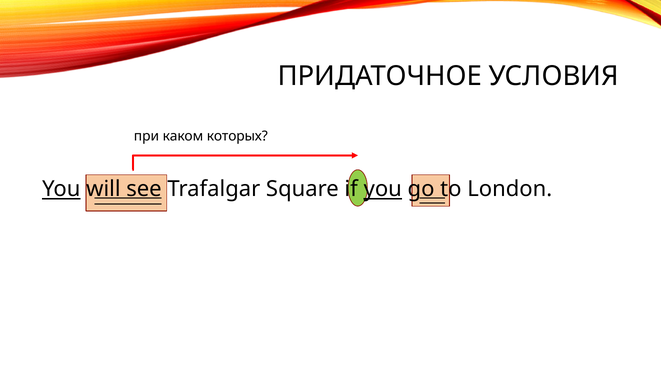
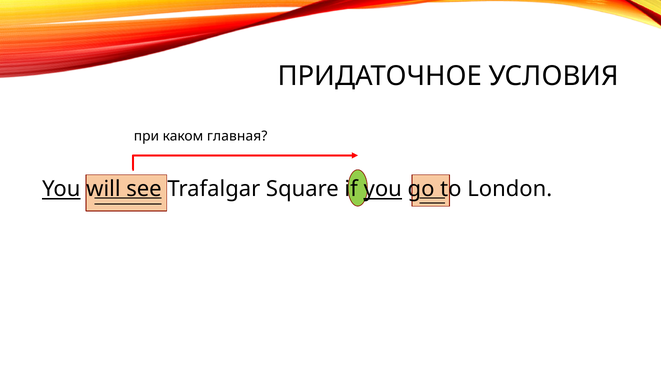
которых: которых -> главная
